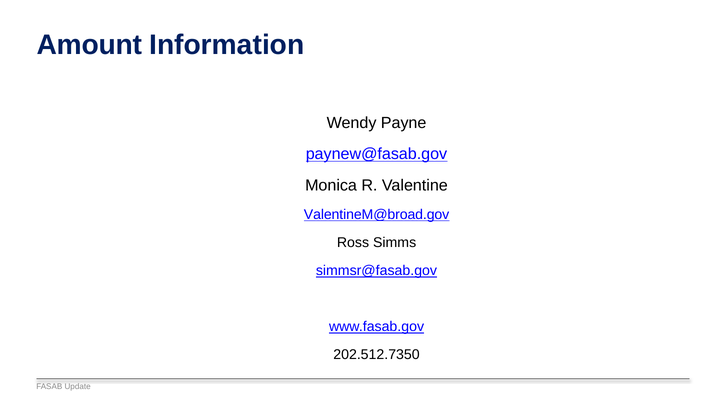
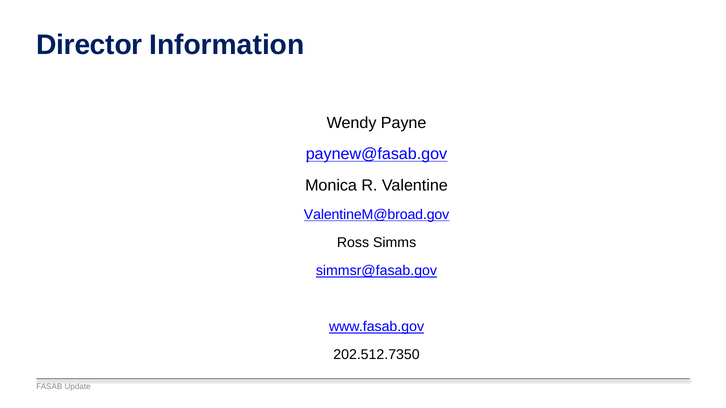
Amount: Amount -> Director
